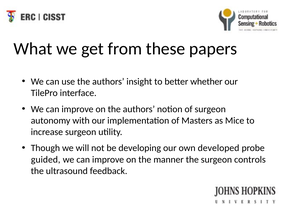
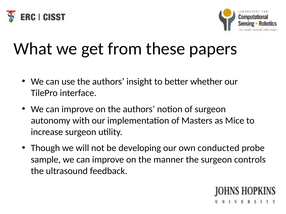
developed: developed -> conducted
guided: guided -> sample
